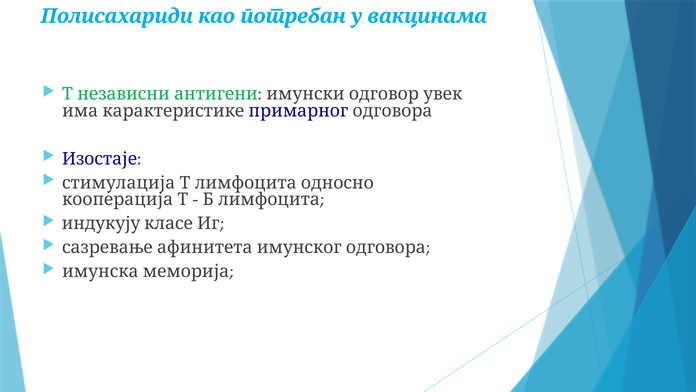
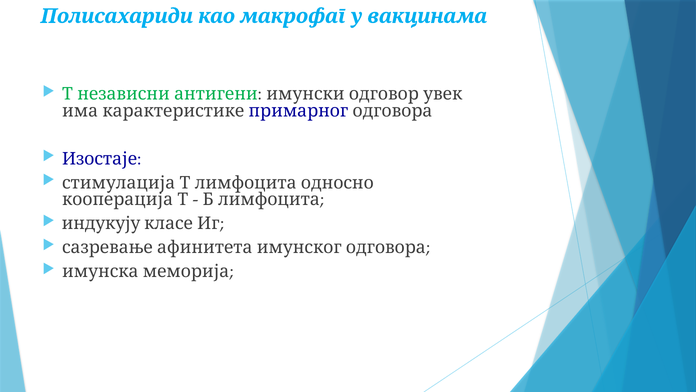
потребан: потребан -> макрофаг
